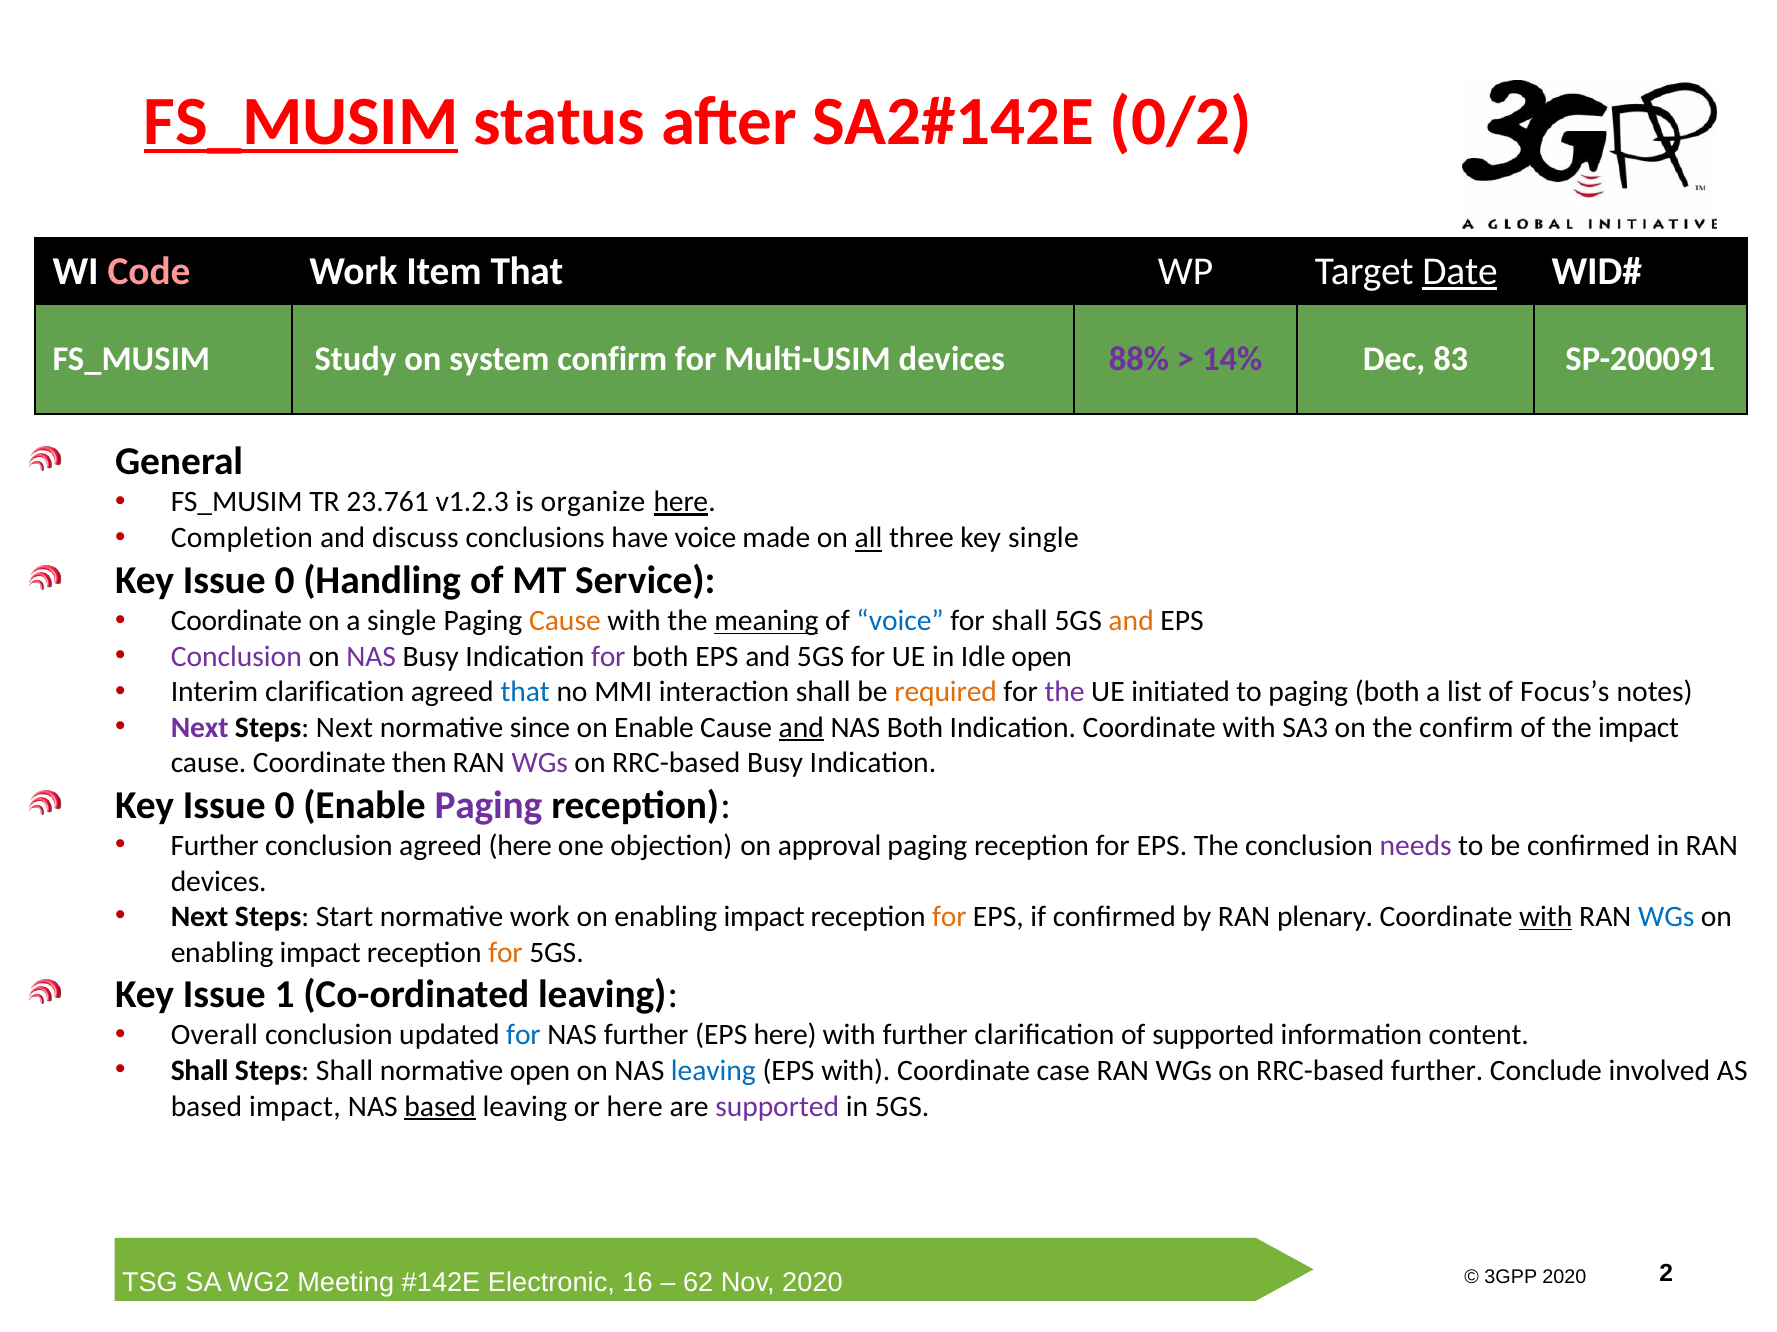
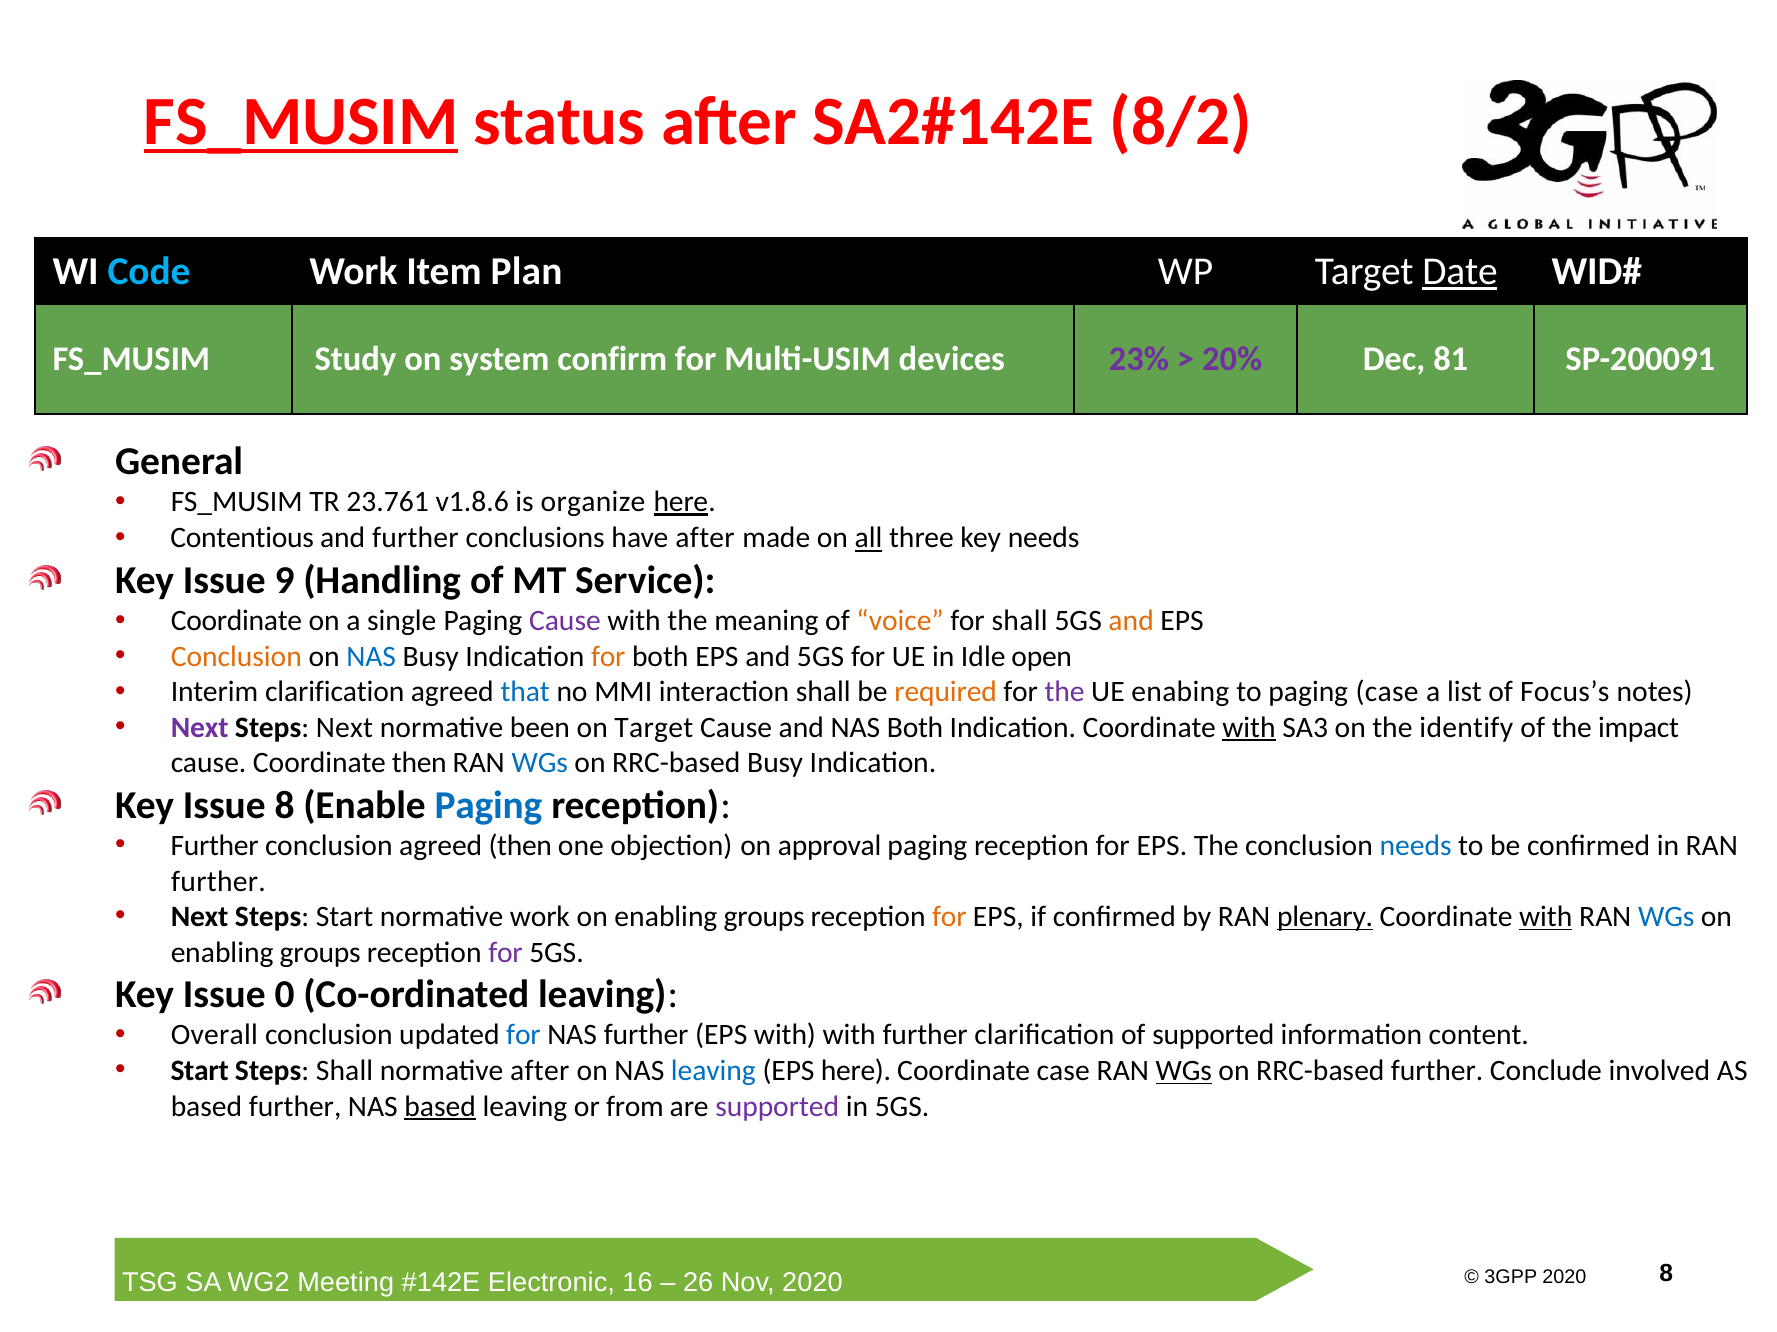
0/2: 0/2 -> 8/2
Code colour: pink -> light blue
Item That: That -> Plan
88%: 88% -> 23%
14%: 14% -> 20%
83: 83 -> 81
v1.2.3: v1.2.3 -> v1.8.6
Completion: Completion -> Contentious
and discuss: discuss -> further
have voice: voice -> after
key single: single -> needs
0 at (285, 580): 0 -> 9
Cause at (565, 621) colour: orange -> purple
meaning underline: present -> none
voice at (900, 621) colour: blue -> orange
Conclusion at (236, 657) colour: purple -> orange
NAS at (371, 657) colour: purple -> blue
for at (608, 657) colour: purple -> orange
initiated: initiated -> enabing
paging both: both -> case
since: since -> been
on Enable: Enable -> Target
and at (801, 728) underline: present -> none
with at (1249, 728) underline: none -> present
the confirm: confirm -> identify
WGs at (540, 763) colour: purple -> blue
0 at (285, 806): 0 -> 8
Paging at (489, 806) colour: purple -> blue
agreed here: here -> then
needs at (1416, 846) colour: purple -> blue
devices at (219, 882): devices -> further
work on enabling impact: impact -> groups
plenary underline: none -> present
impact at (320, 953): impact -> groups
for at (506, 953) colour: orange -> purple
1: 1 -> 0
EPS here: here -> with
Shall at (200, 1071): Shall -> Start
normative open: open -> after
EPS with: with -> here
WGs at (1184, 1071) underline: none -> present
based impact: impact -> further
or here: here -> from
62: 62 -> 26
2 at (1666, 1274): 2 -> 8
